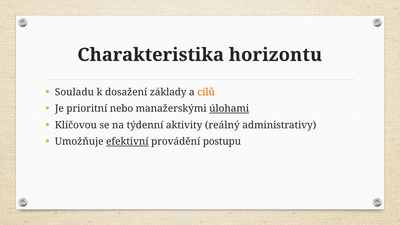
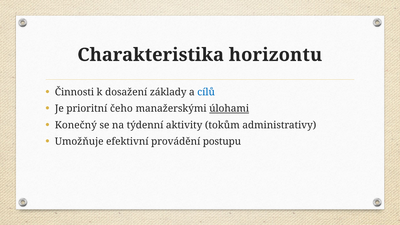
Souladu: Souladu -> Činnosti
cílů colour: orange -> blue
nebo: nebo -> čeho
Klíčovou: Klíčovou -> Konečný
reálný: reálný -> tokům
efektivní underline: present -> none
